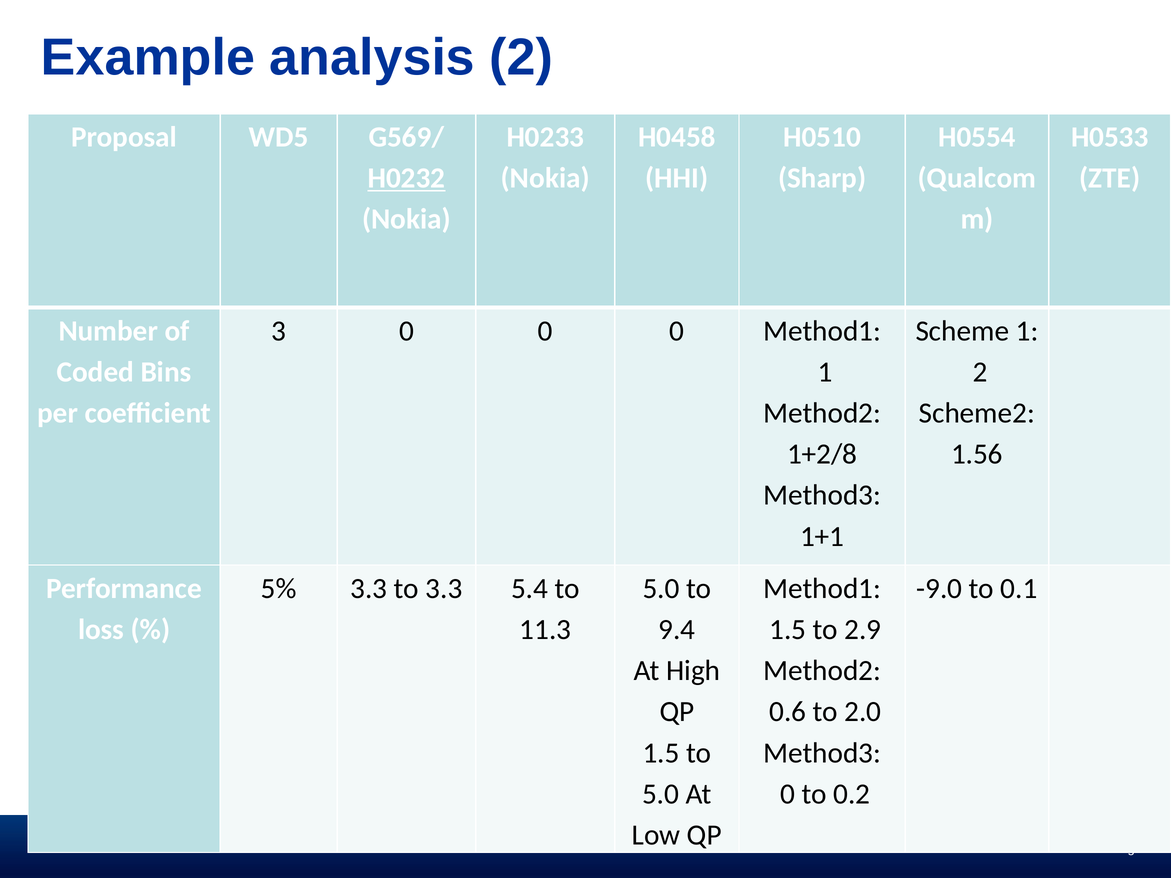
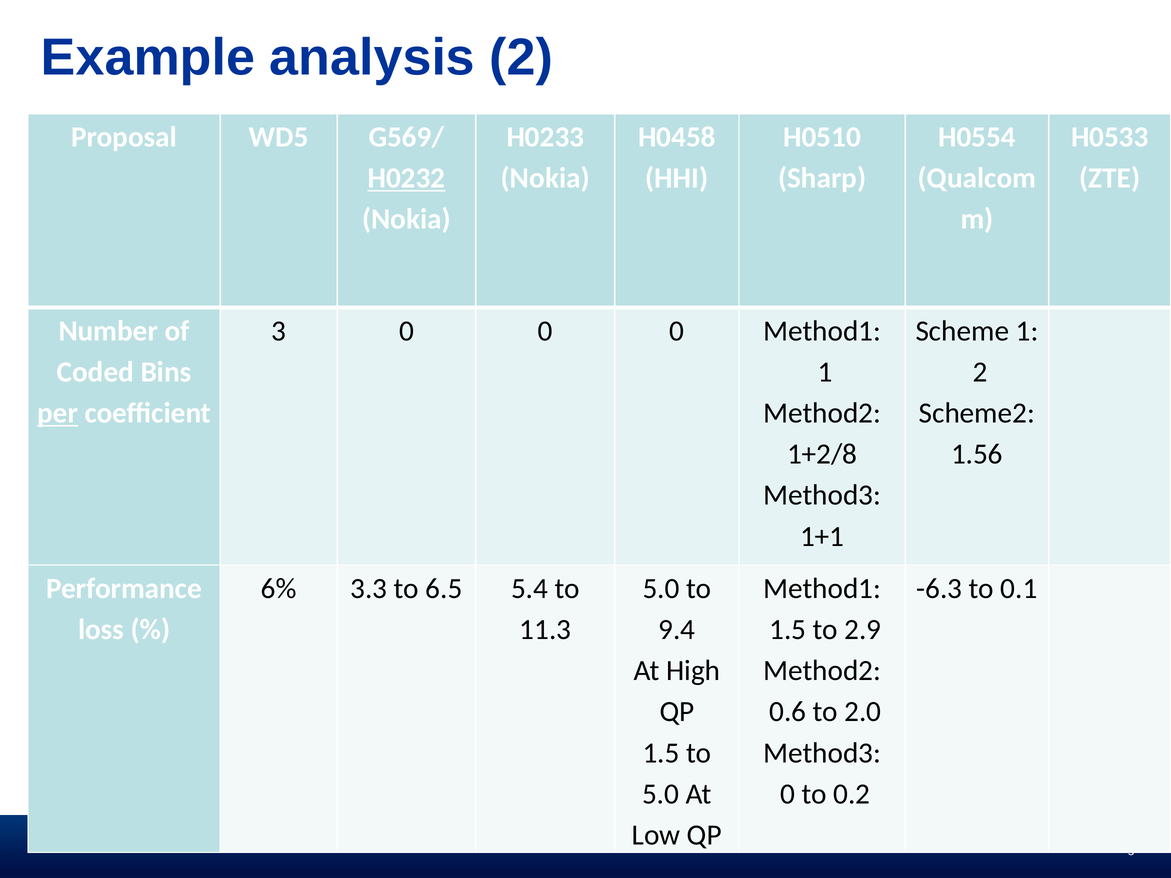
per underline: none -> present
5%: 5% -> 6%
to 3.3: 3.3 -> 6.5
-9.0: -9.0 -> -6.3
